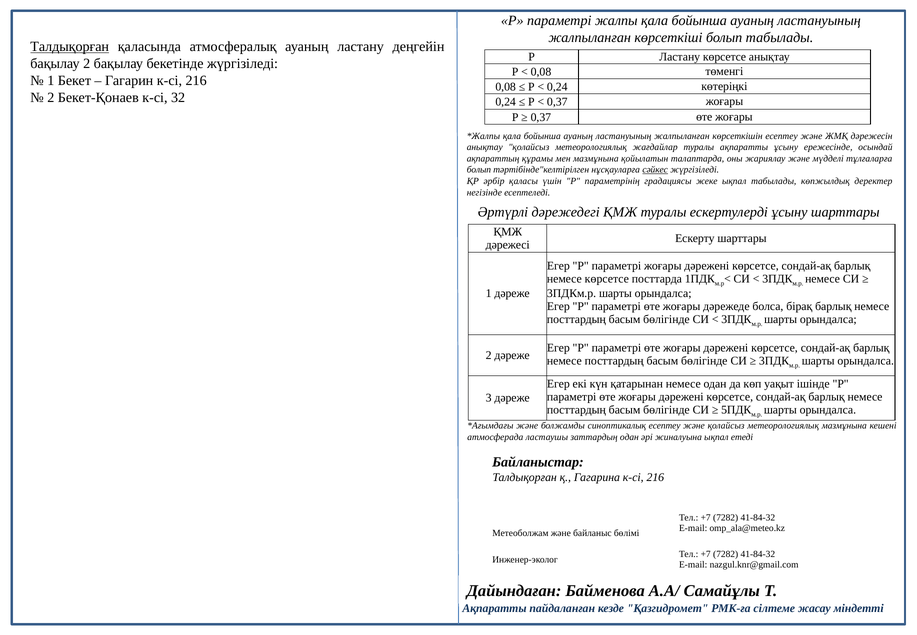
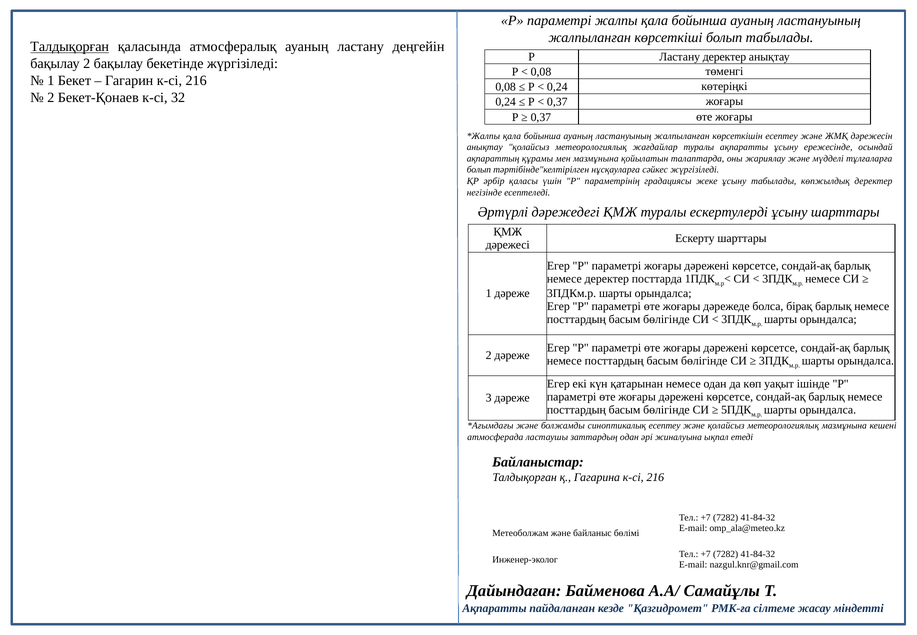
Ластану көрсетсе: көрсетсе -> деректер
сәйкес underline: present -> none
жеке ықпал: ықпал -> ұсыну
немесе көрсетсе: көрсетсе -> деректер
